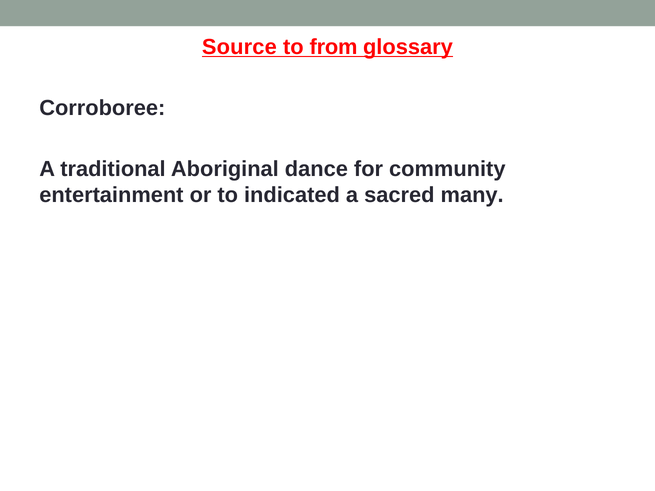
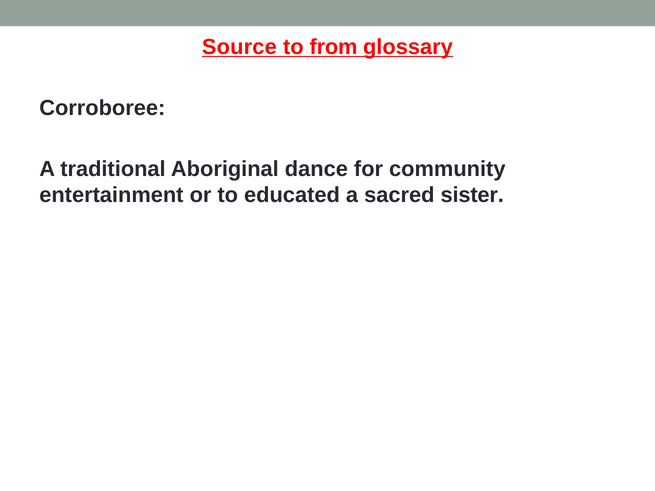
indicated: indicated -> educated
many: many -> sister
